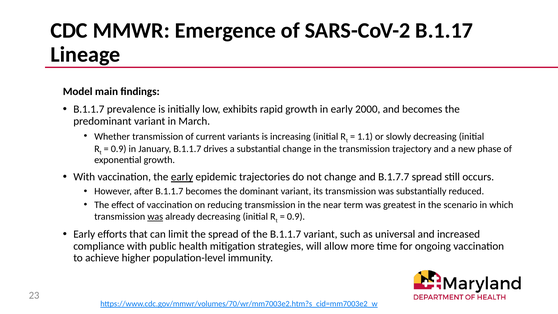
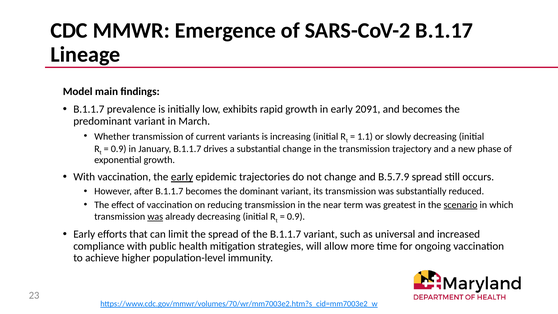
2000: 2000 -> 2091
B.1.7.7: B.1.7.7 -> B.5.7.9
scenario underline: none -> present
